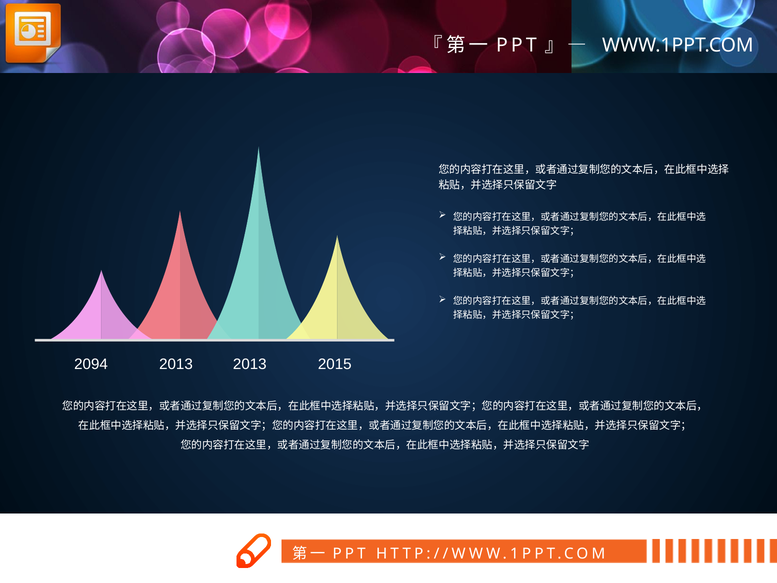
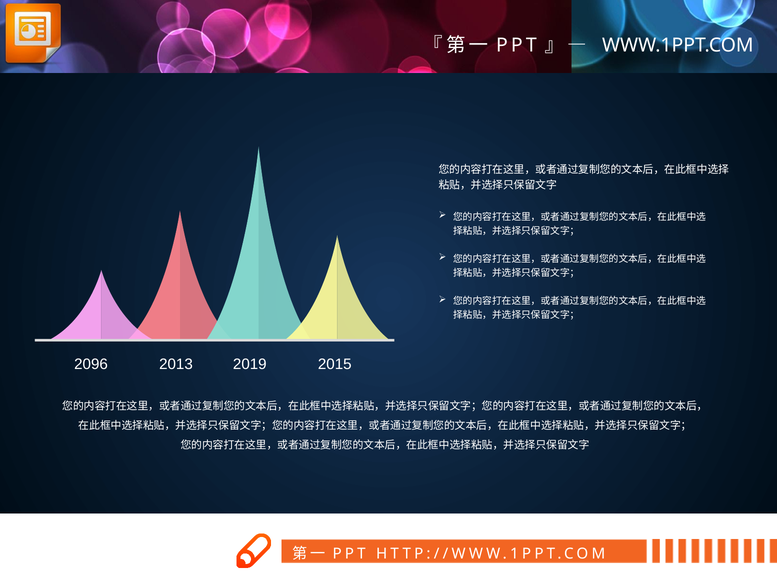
2094: 2094 -> 2096
2013 2013: 2013 -> 2019
